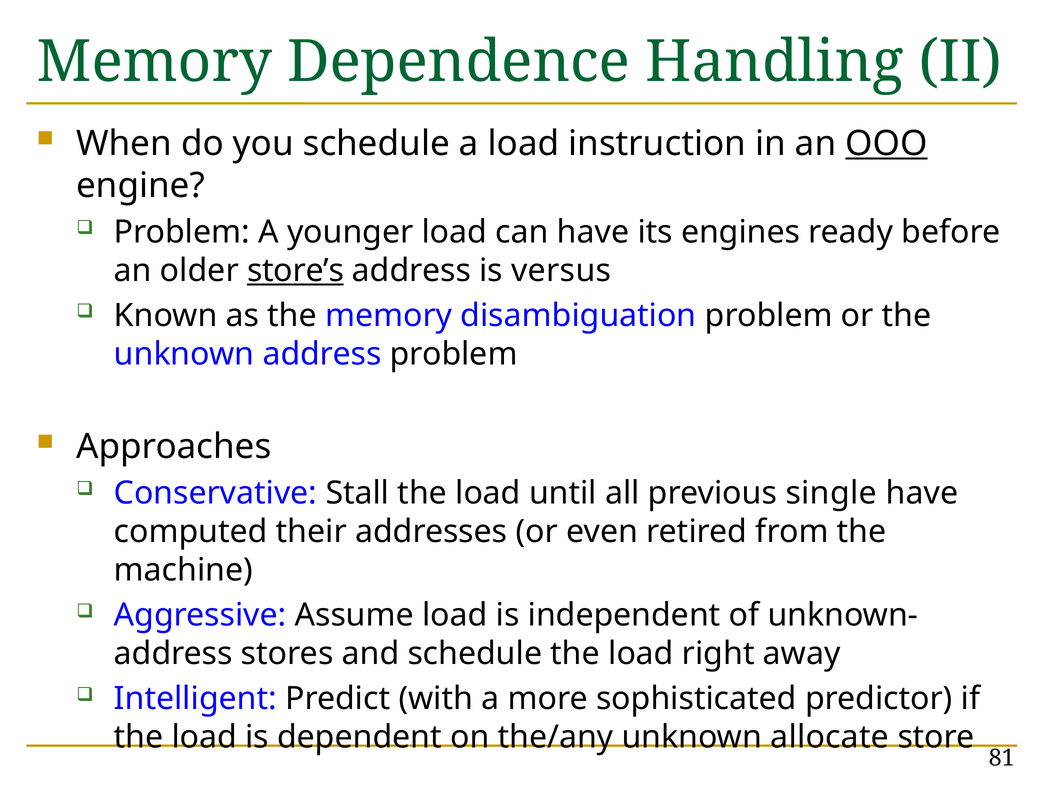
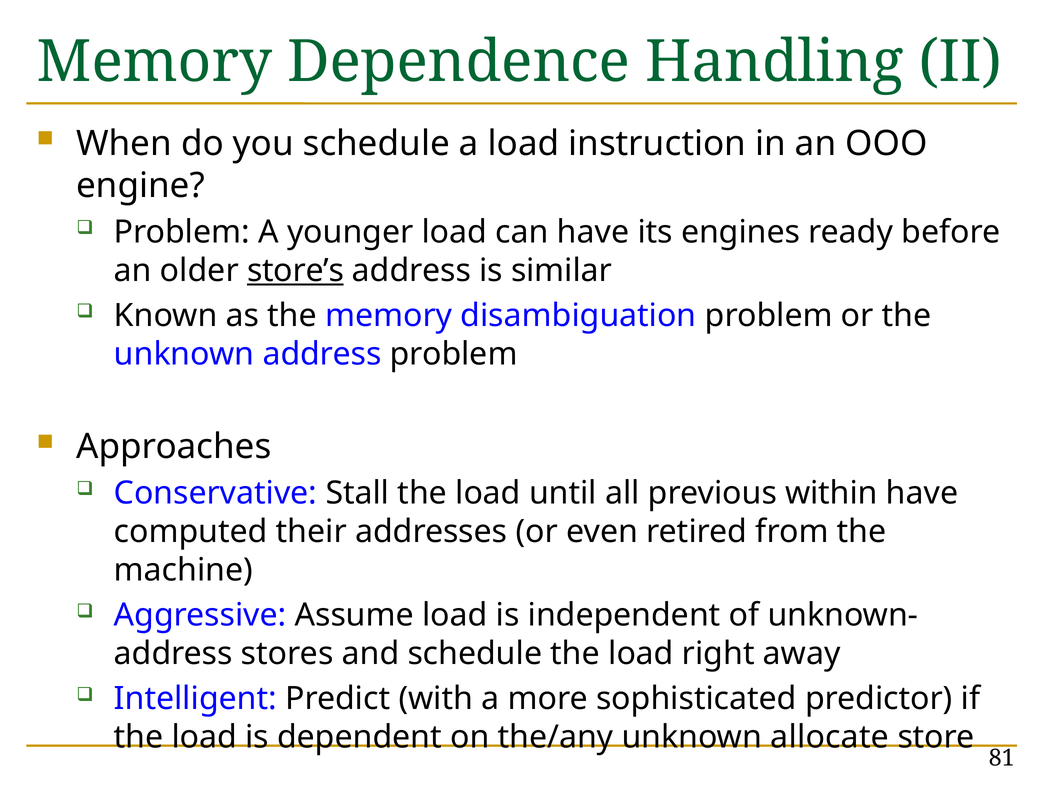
OOO underline: present -> none
versus: versus -> similar
single: single -> within
